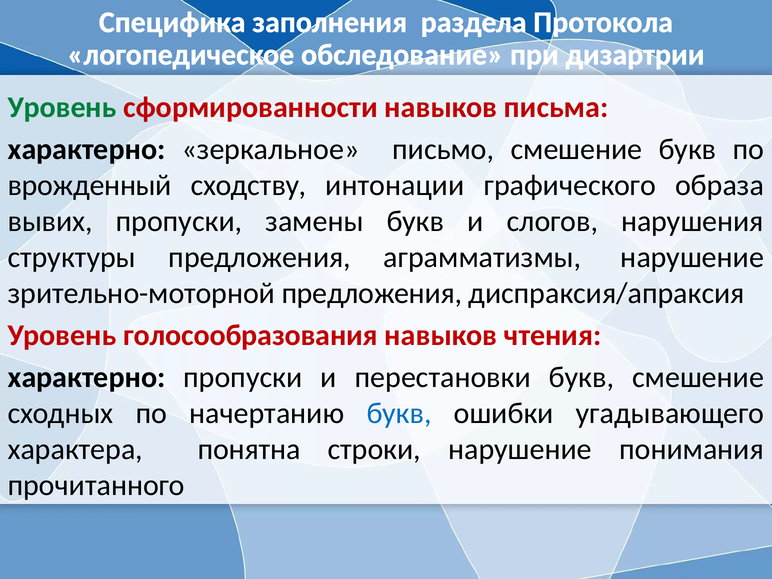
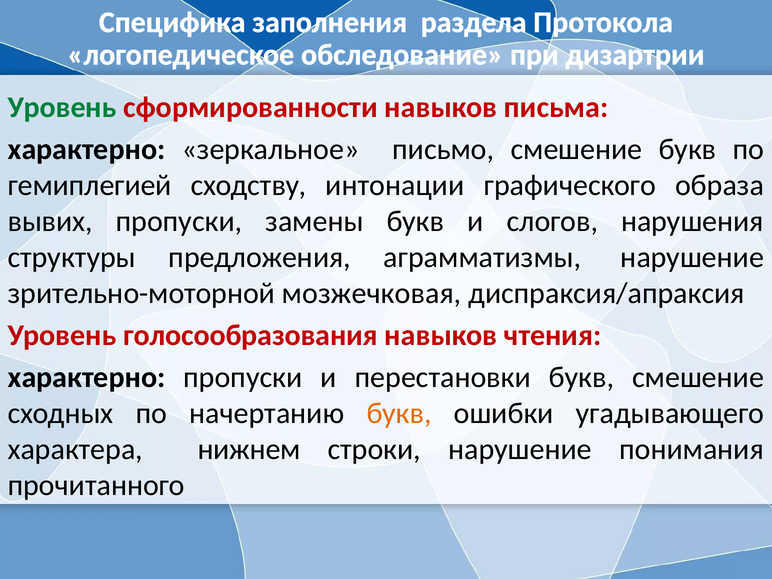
врожденный: врожденный -> гемиплегией
зрительно-моторной предложения: предложения -> мозжечковая
букв at (399, 413) colour: blue -> orange
понятна: понятна -> нижнем
